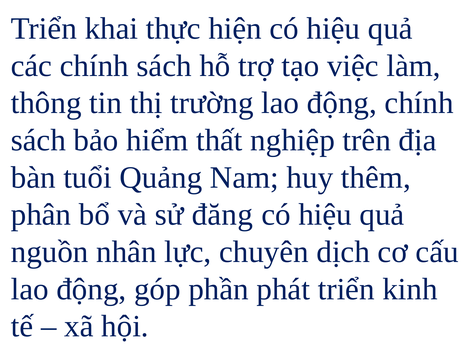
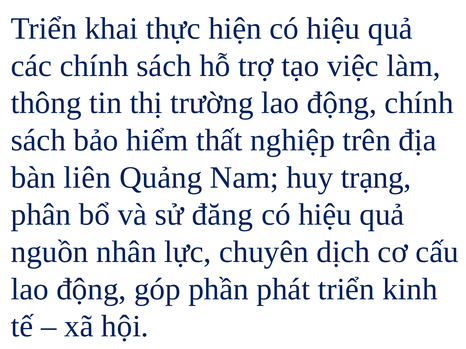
tuổi: tuổi -> liên
thêm: thêm -> trạng
